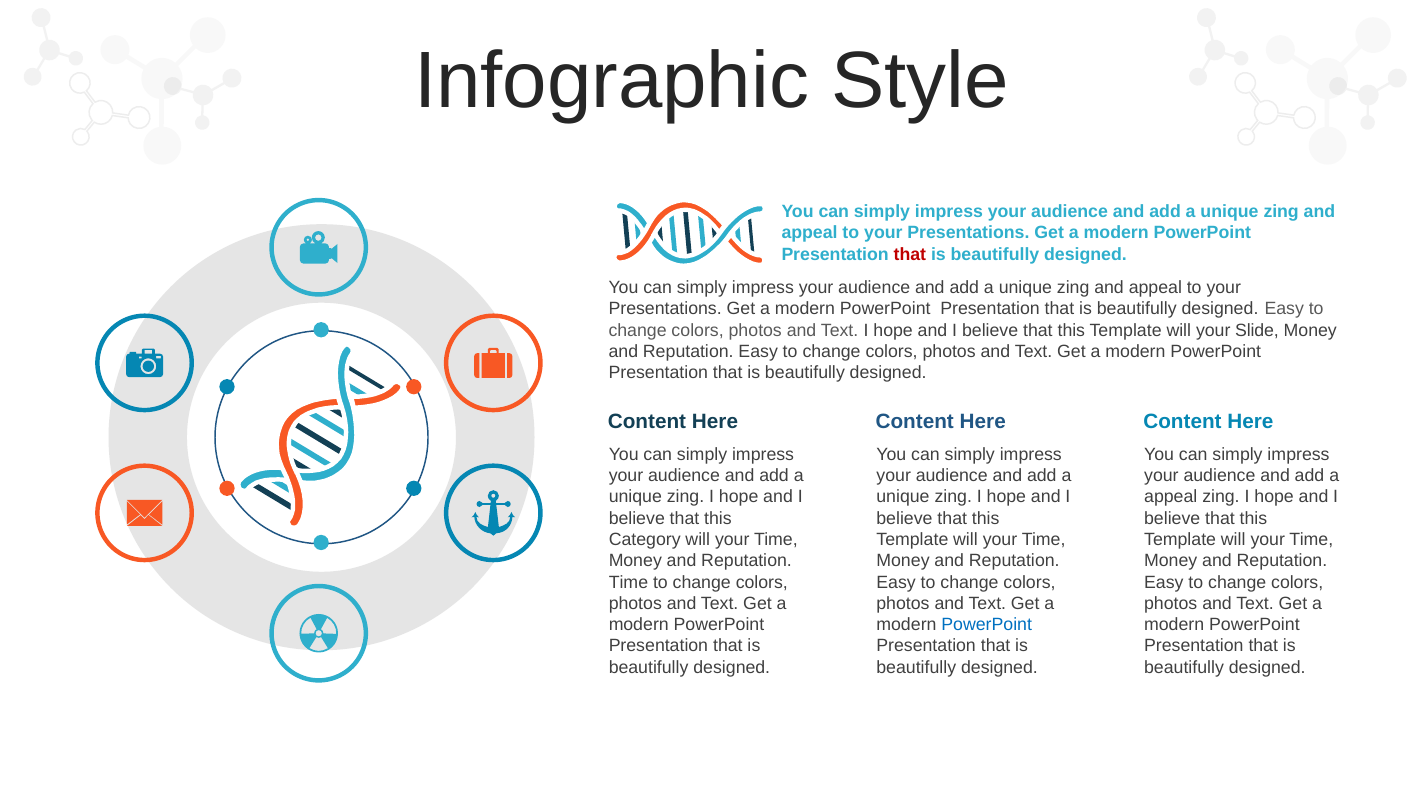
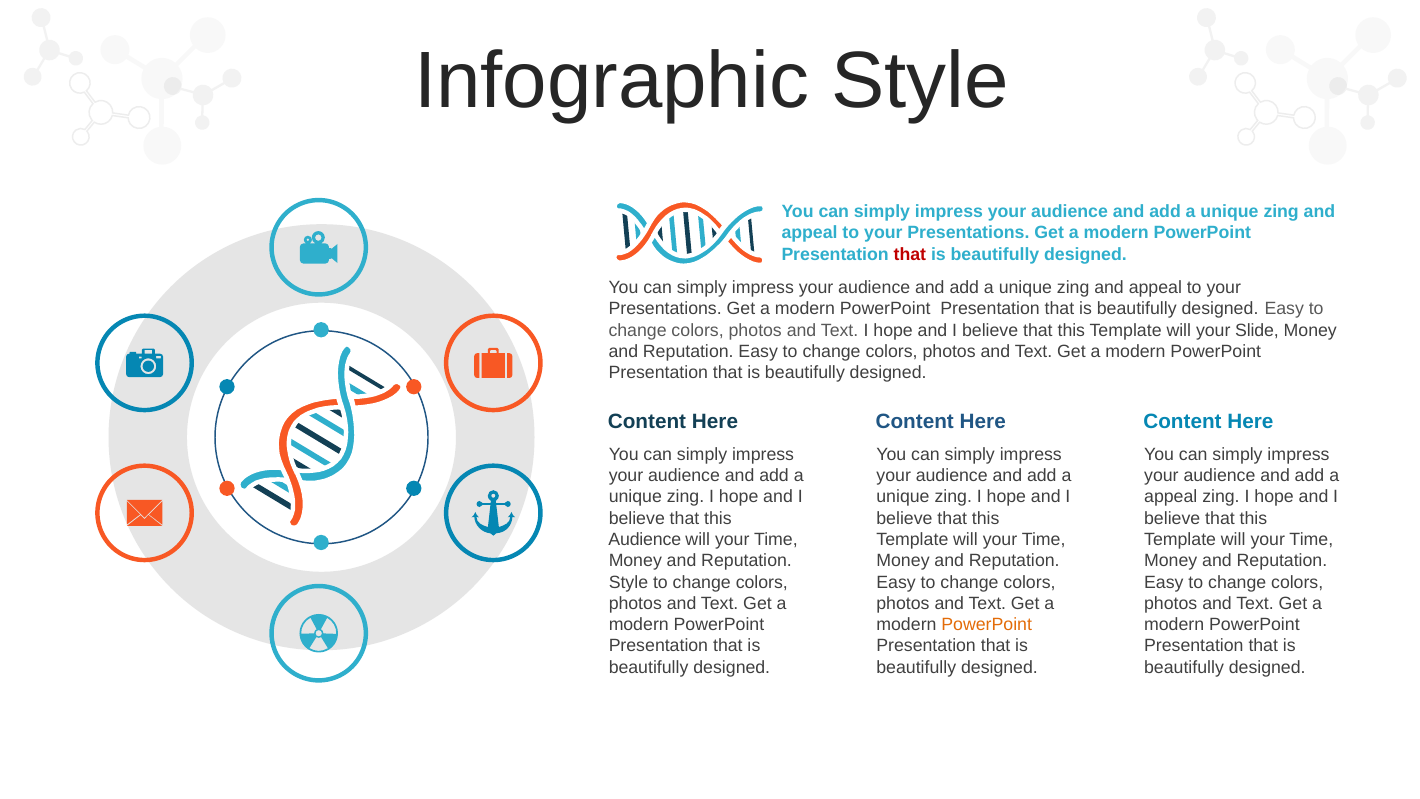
Category at (645, 539): Category -> Audience
Time at (628, 582): Time -> Style
PowerPoint at (987, 625) colour: blue -> orange
